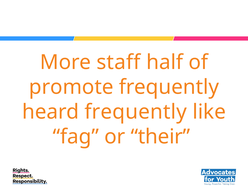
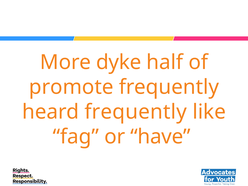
staff: staff -> dyke
their: their -> have
